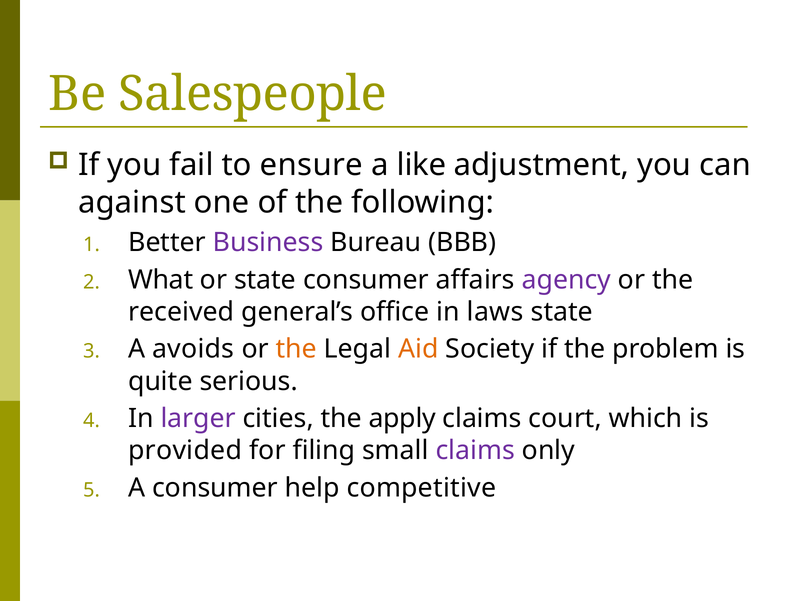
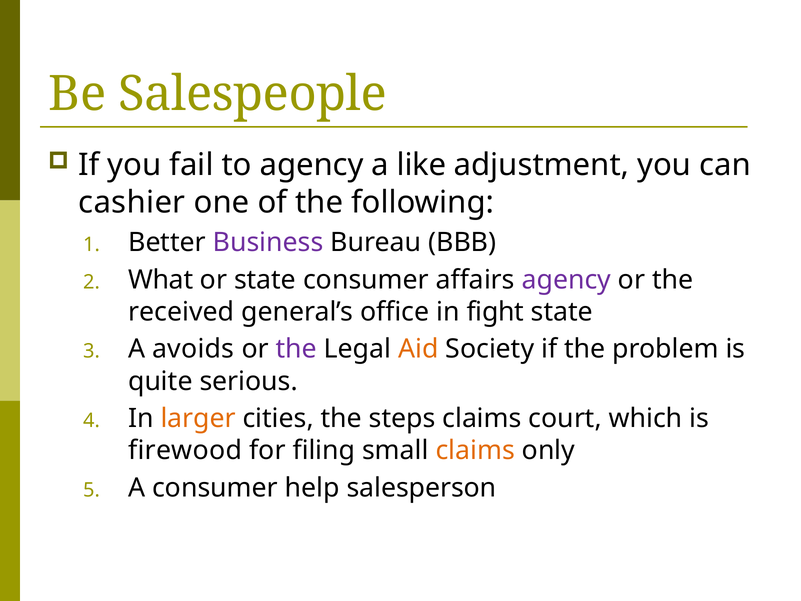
to ensure: ensure -> agency
against: against -> cashier
laws: laws -> fight
the at (296, 349) colour: orange -> purple
larger colour: purple -> orange
apply: apply -> steps
provided: provided -> firewood
claims at (475, 450) colour: purple -> orange
competitive: competitive -> salesperson
